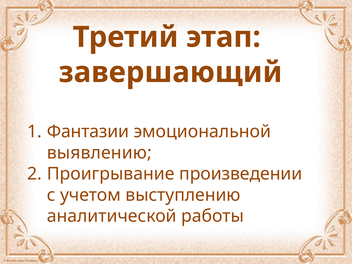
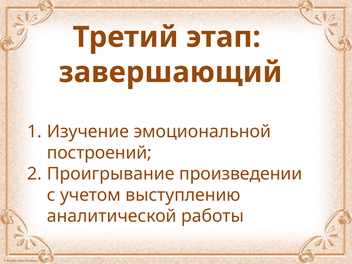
Фантазии: Фантазии -> Изучение
выявлению: выявлению -> построений
